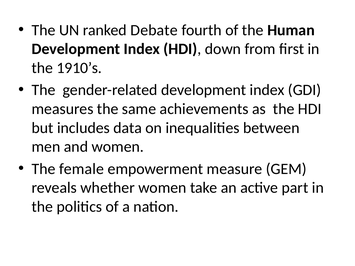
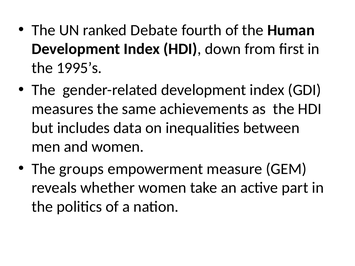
1910’s: 1910’s -> 1995’s
female: female -> groups
